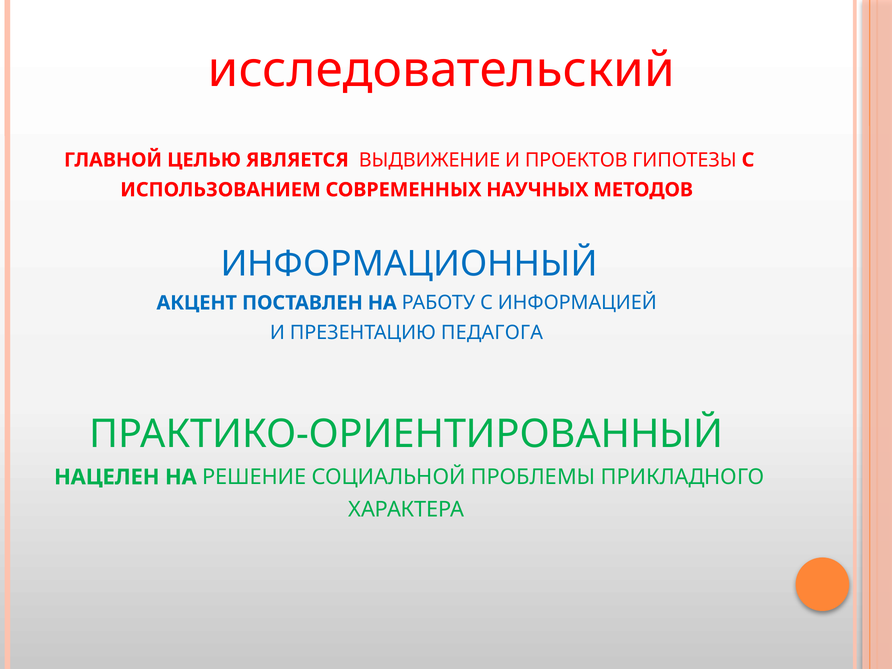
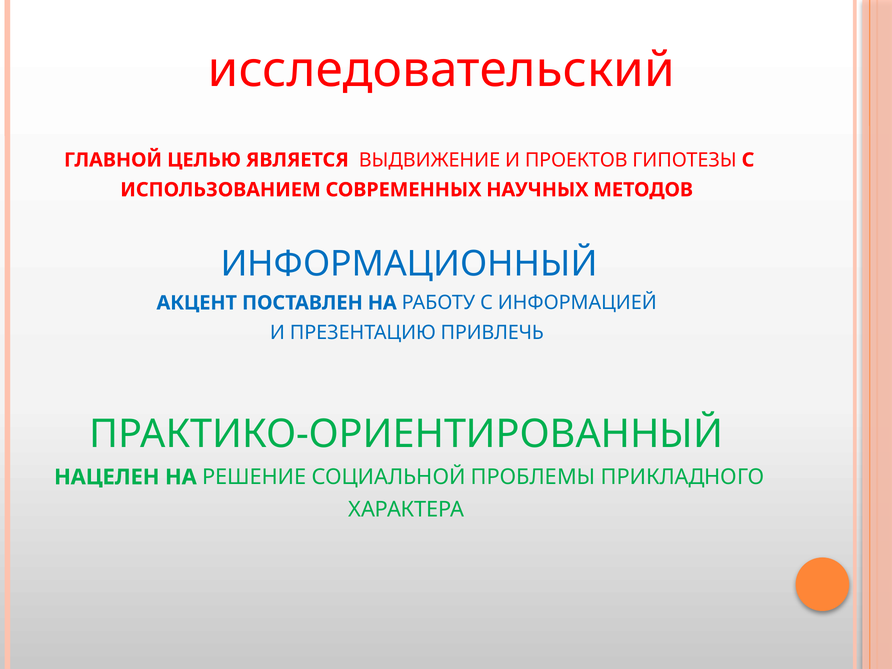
ПЕДАГОГА: ПЕДАГОГА -> ПРИВЛЕЧЬ
